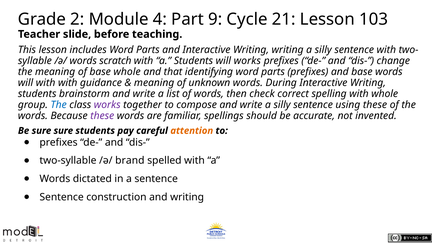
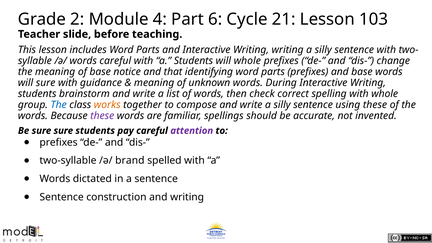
9: 9 -> 6
words scratch: scratch -> careful
will works: works -> whole
base whole: whole -> notice
will with: with -> sure
works at (107, 105) colour: purple -> orange
attention colour: orange -> purple
